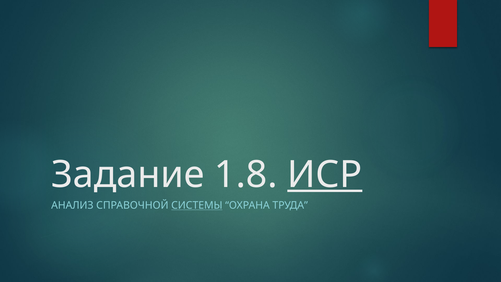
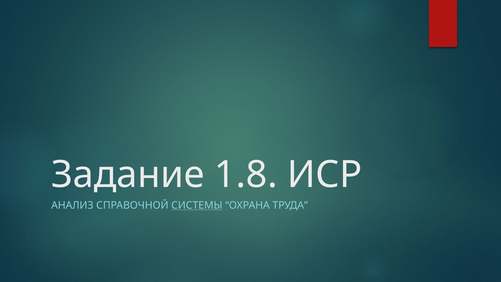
ИСР underline: present -> none
